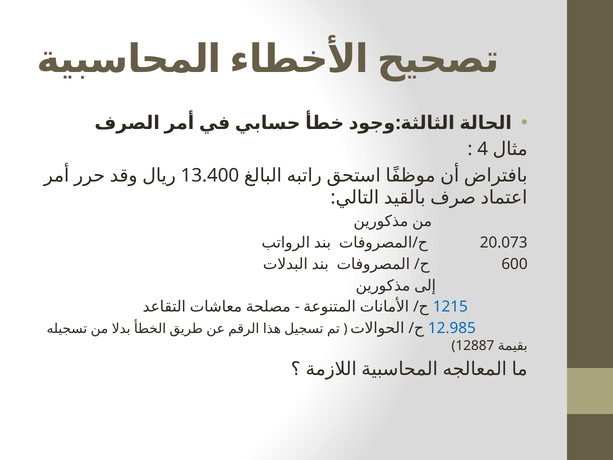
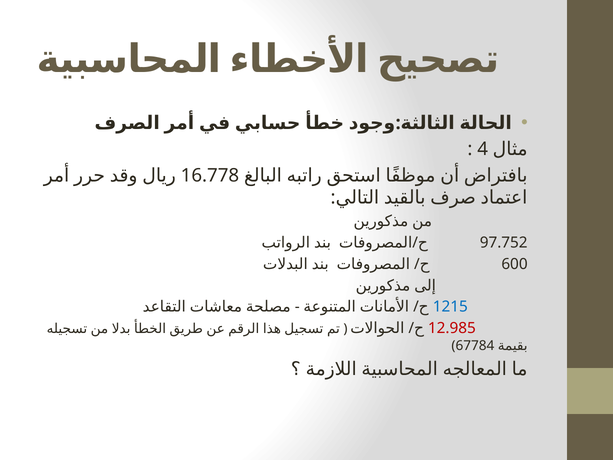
13.400: 13.400 -> 16.778
20.073: 20.073 -> 97.752
12.985 colour: blue -> red
12887: 12887 -> 67784
